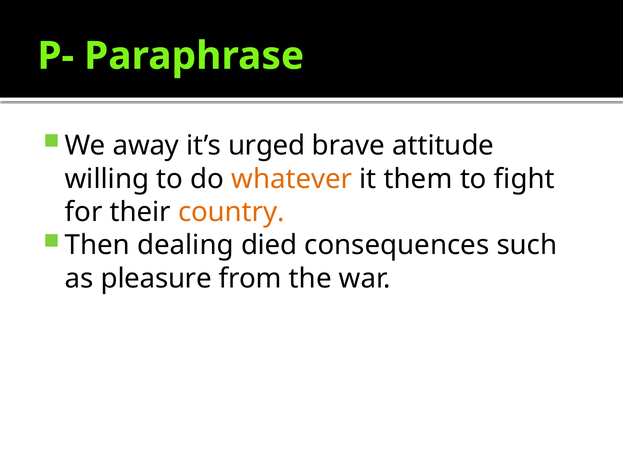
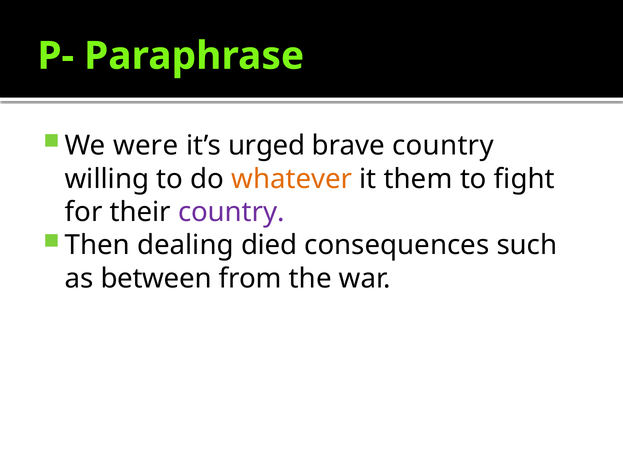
away: away -> were
brave attitude: attitude -> country
country at (231, 212) colour: orange -> purple
pleasure: pleasure -> between
